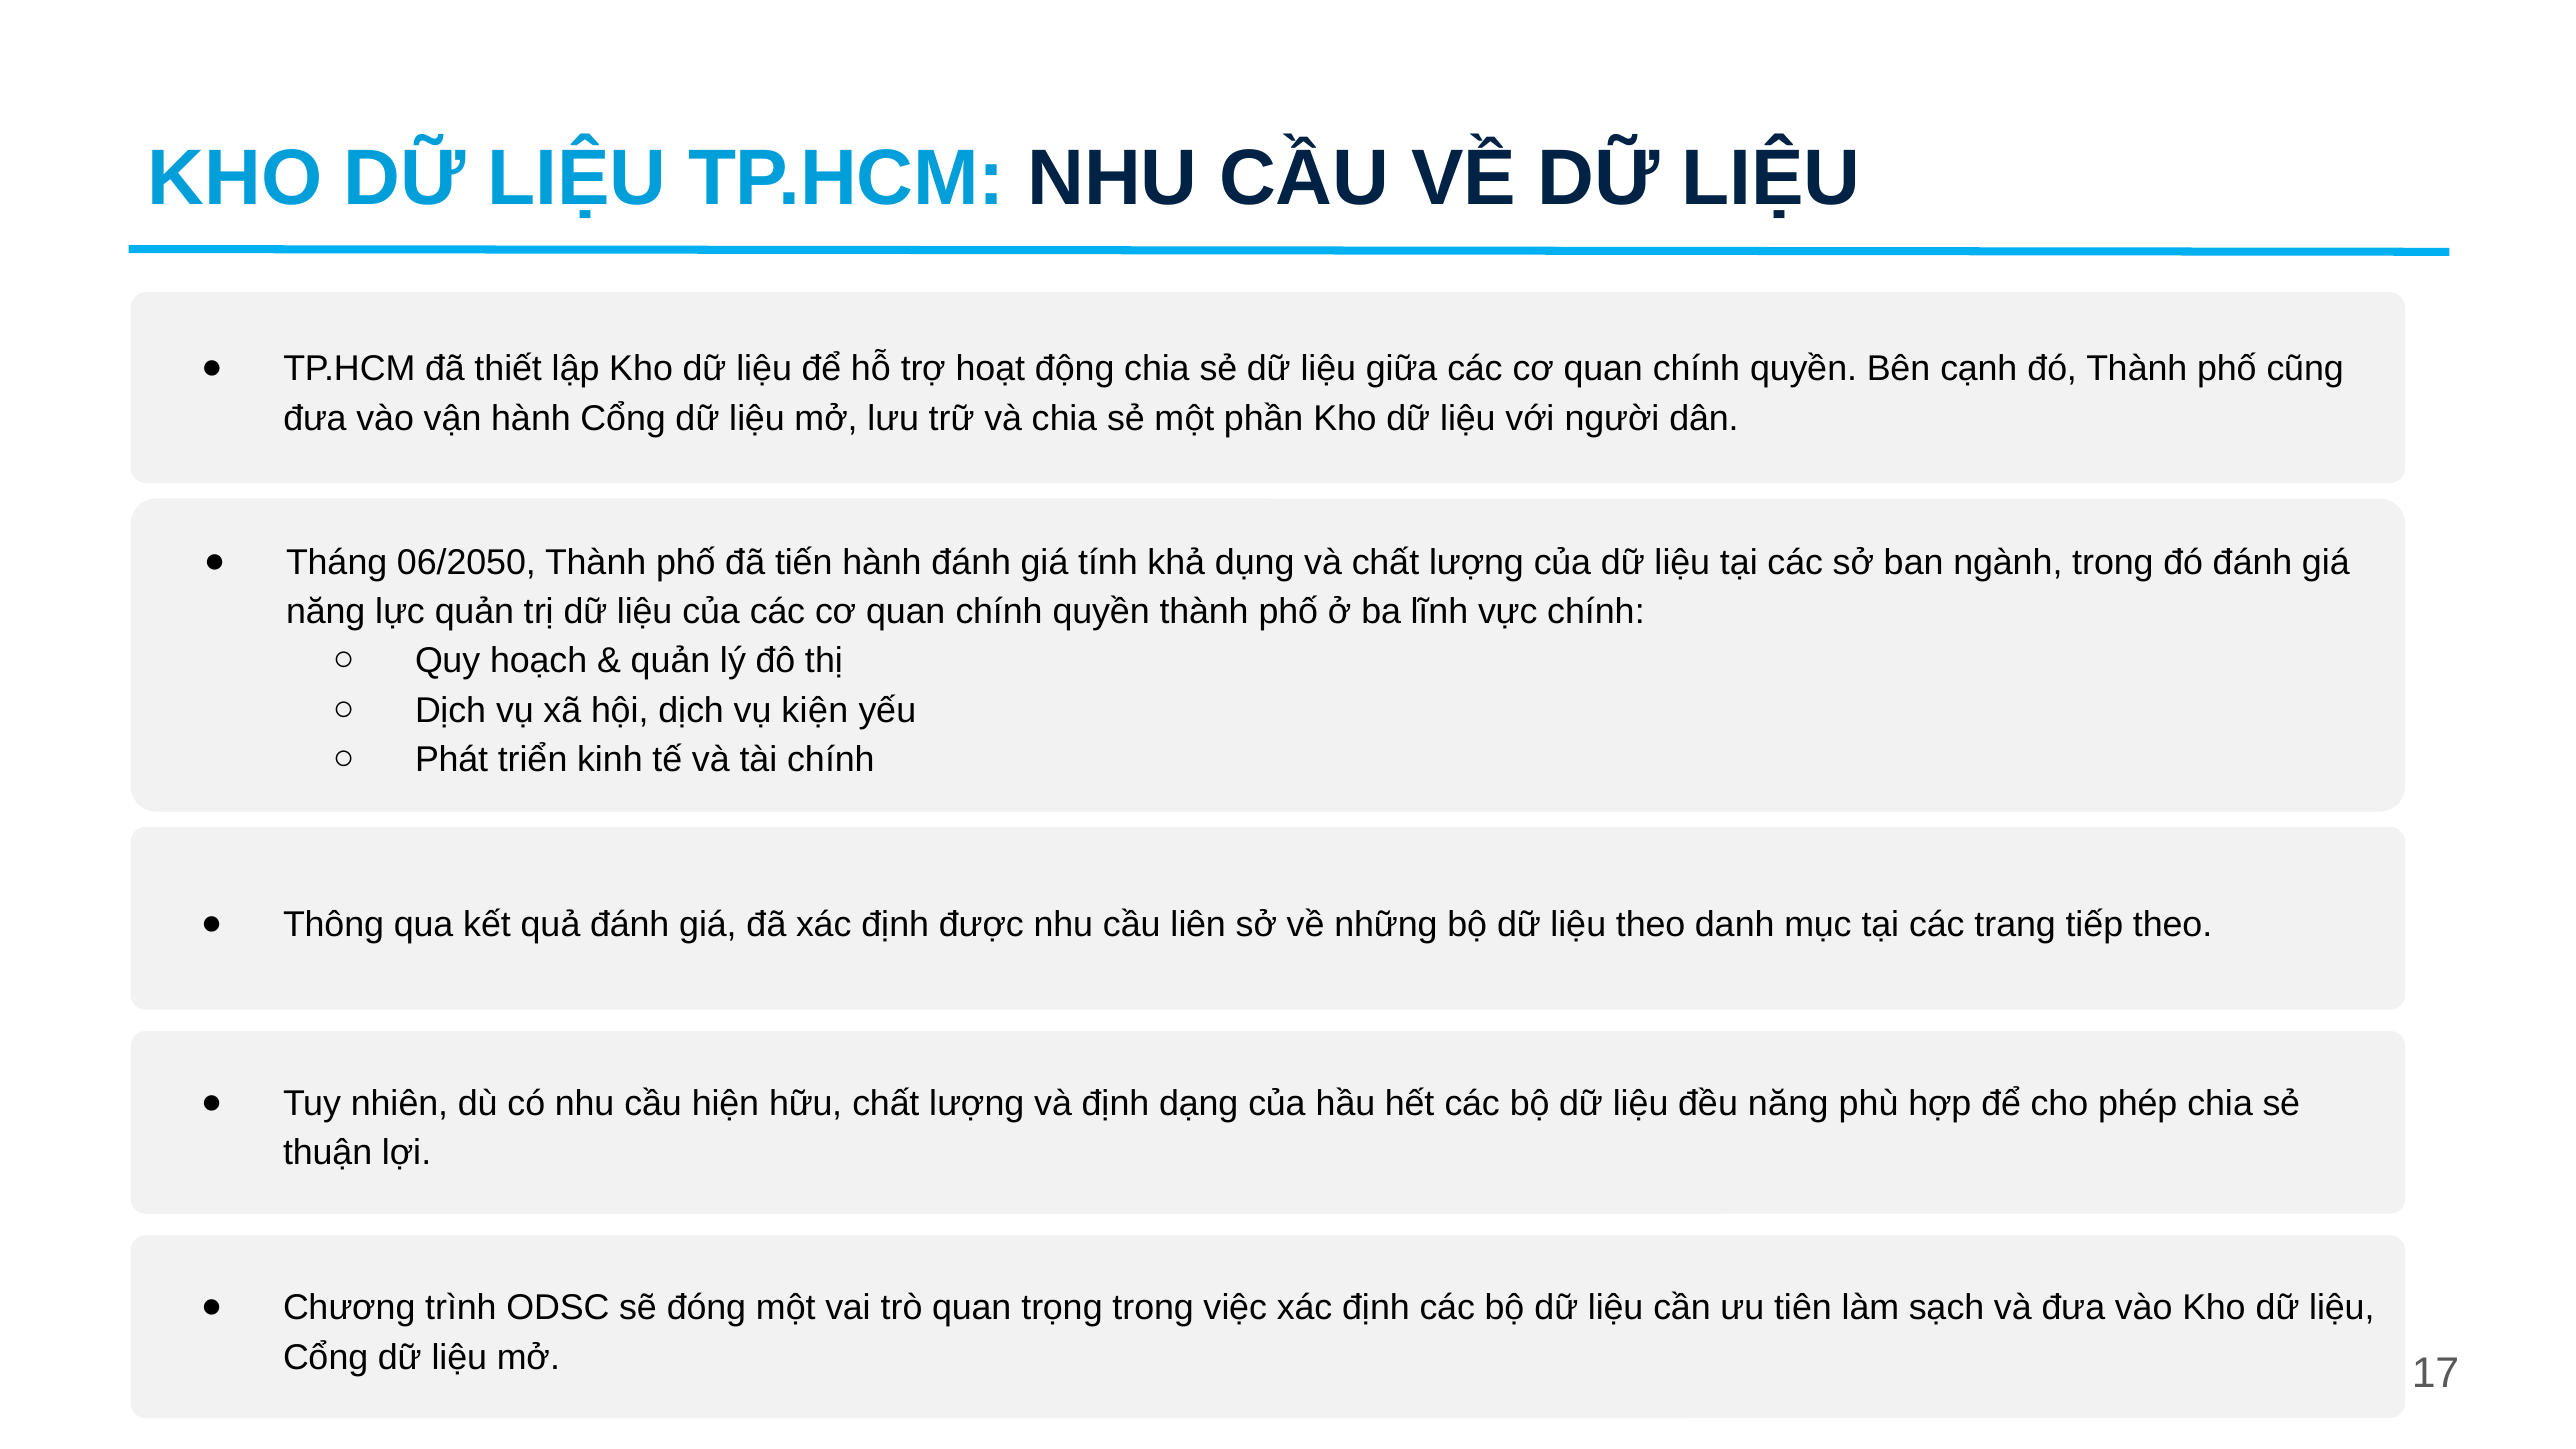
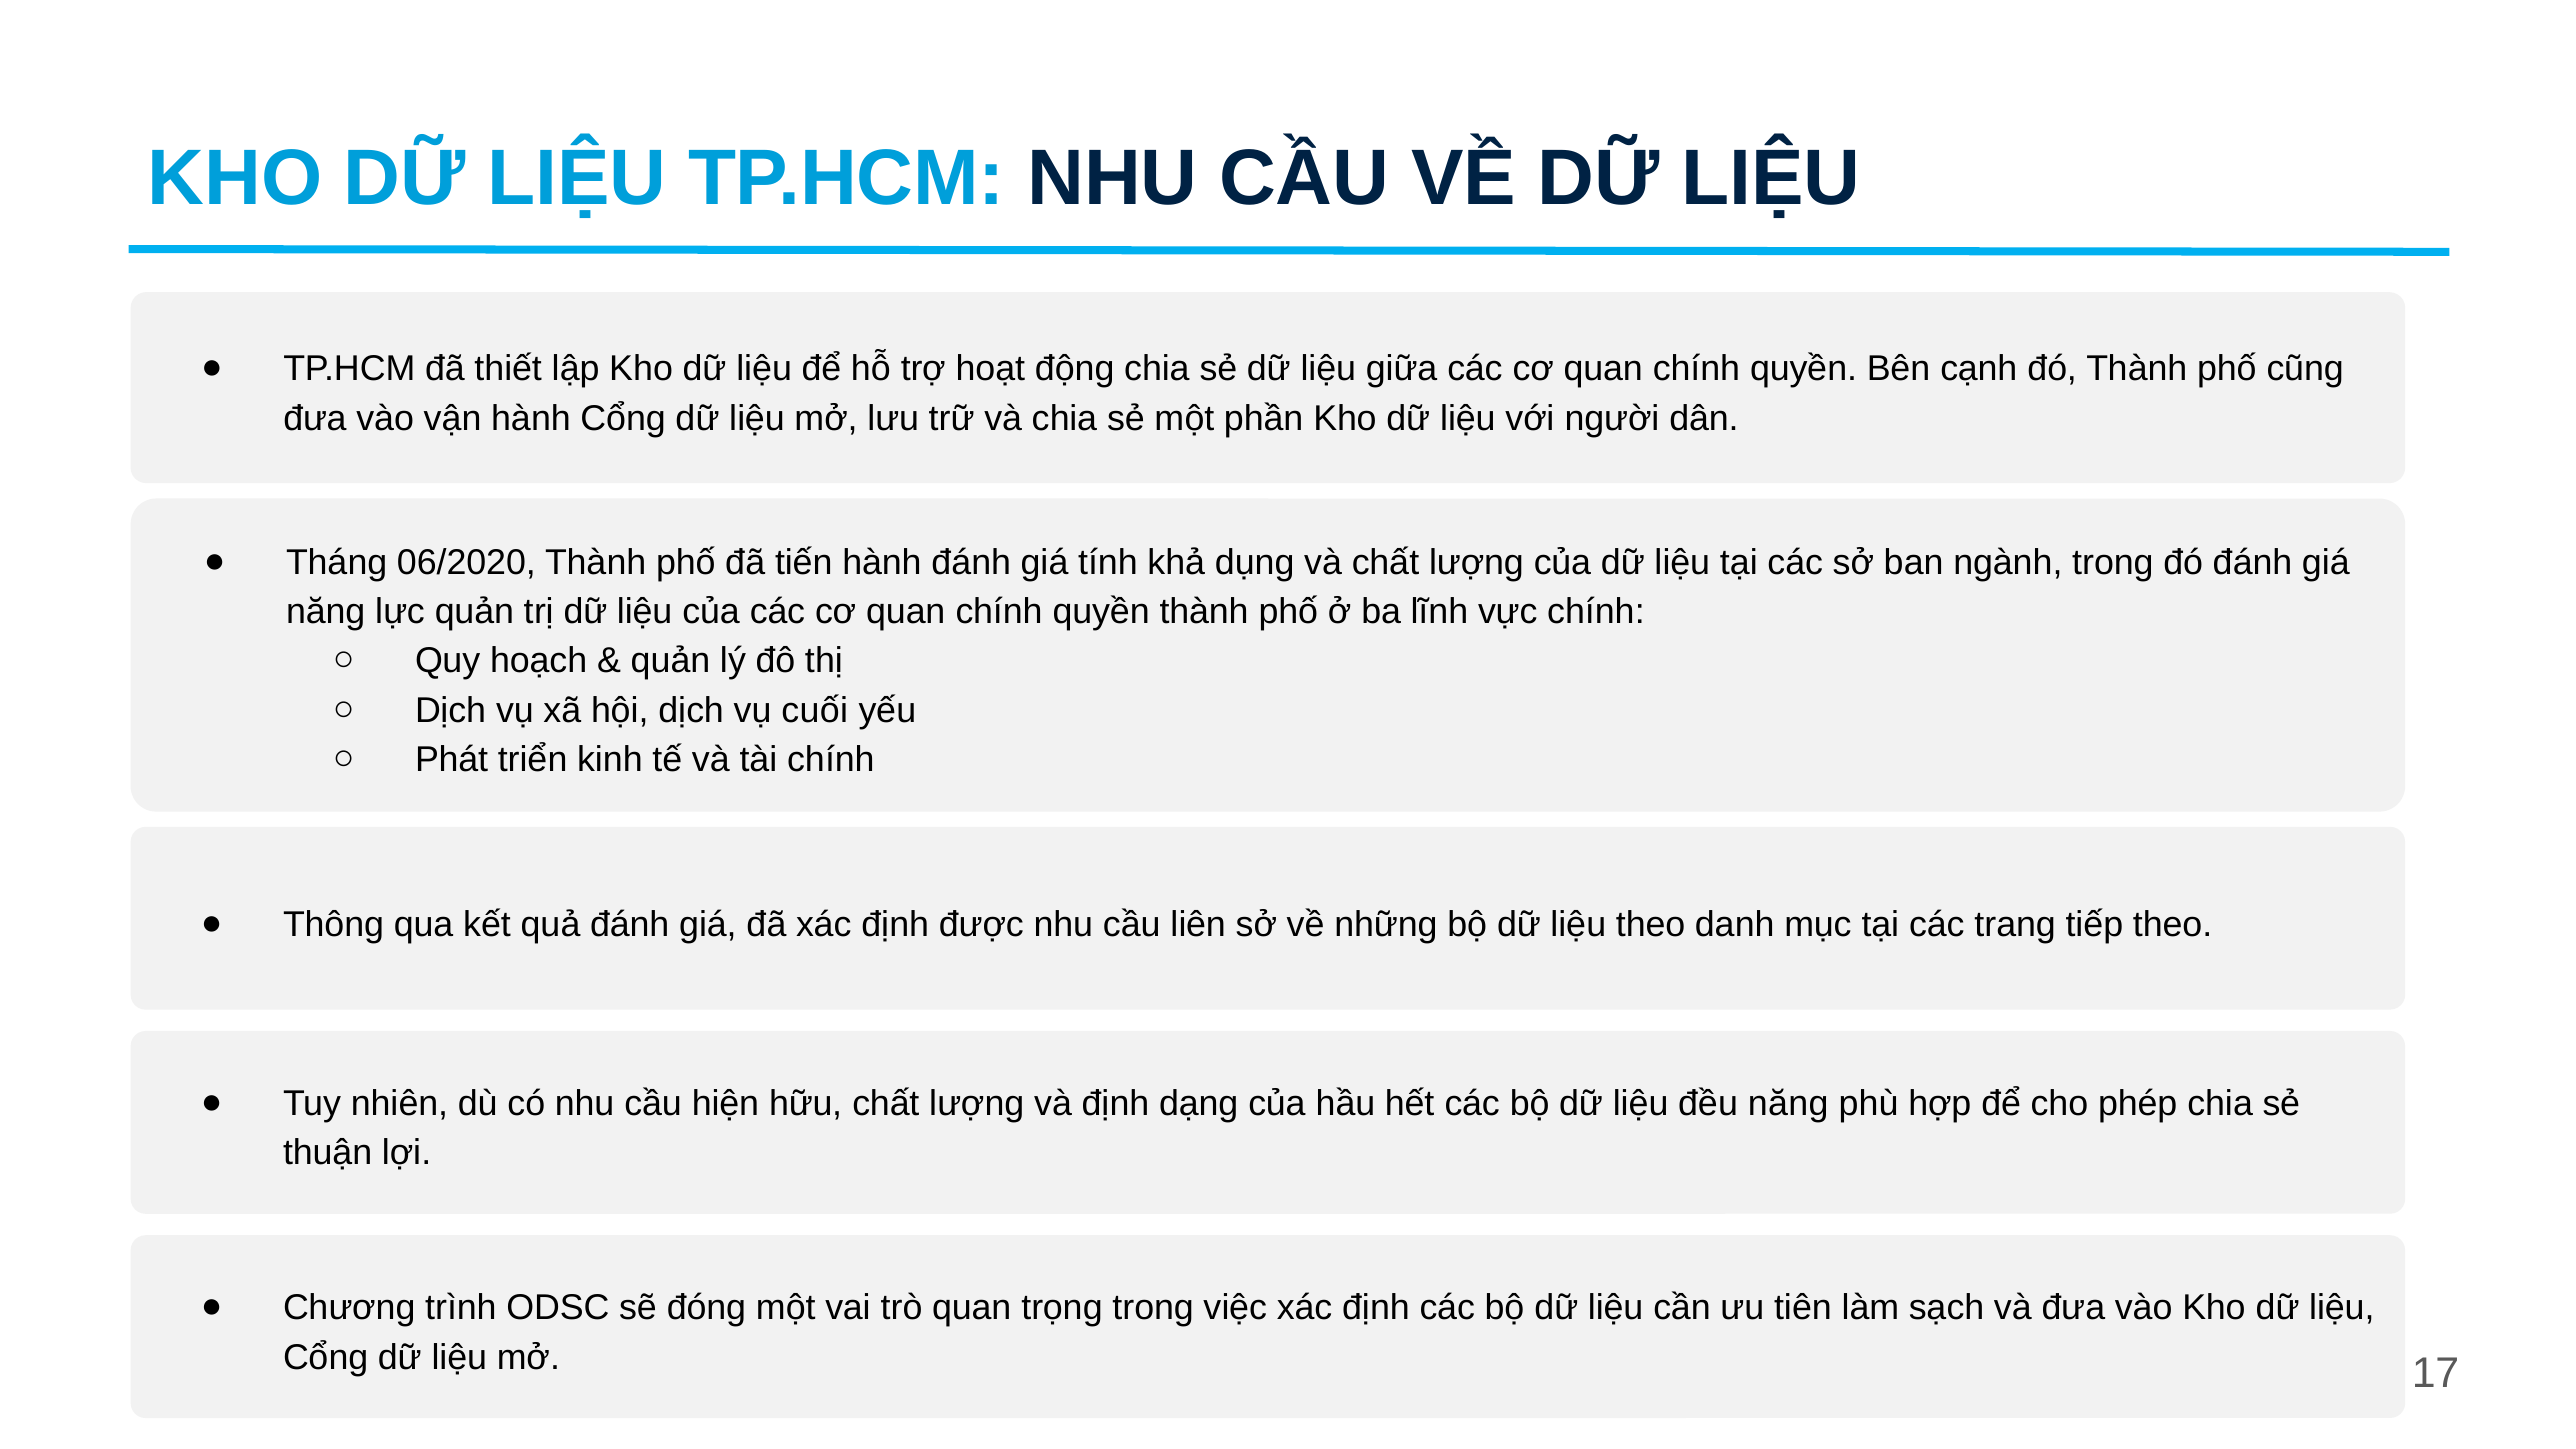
06/2050: 06/2050 -> 06/2020
kiện: kiện -> cuối
